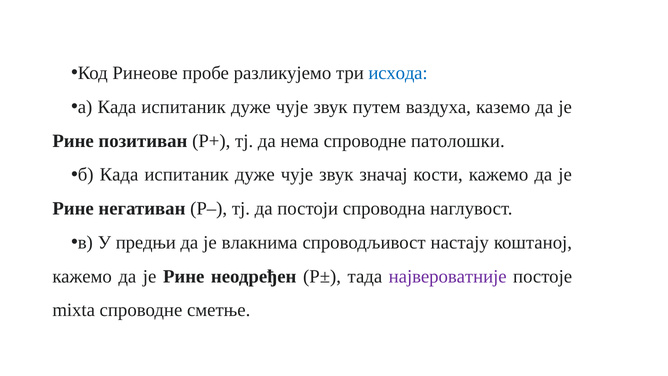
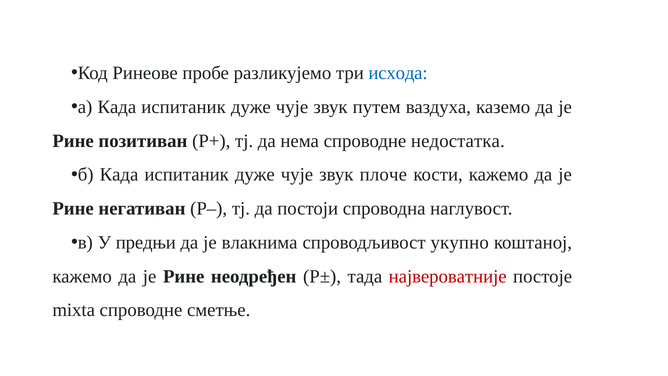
патолошки: патолошки -> недостатка
значај: значај -> плоче
настају: настају -> укупно
највероватније colour: purple -> red
